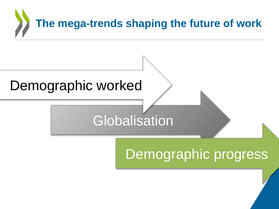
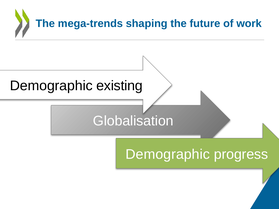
worked: worked -> existing
